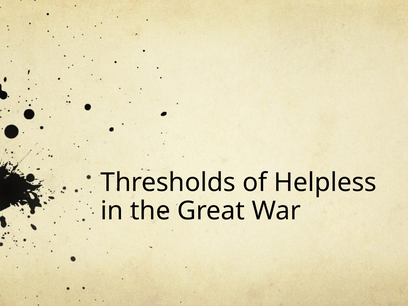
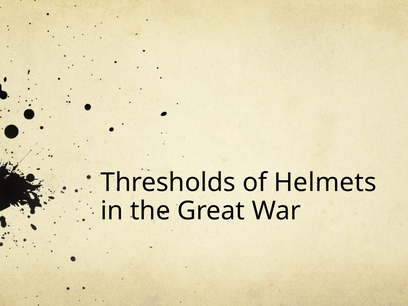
Helpless: Helpless -> Helmets
